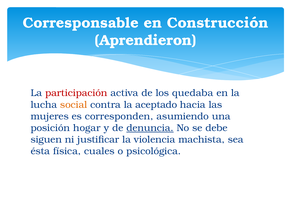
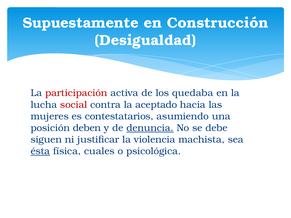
Corresponsable: Corresponsable -> Supuestamente
Aprendieron: Aprendieron -> Desigualdad
social colour: orange -> red
corresponden: corresponden -> contestatarios
hogar: hogar -> deben
ésta underline: none -> present
